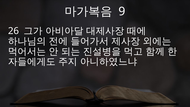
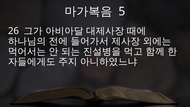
9: 9 -> 5
